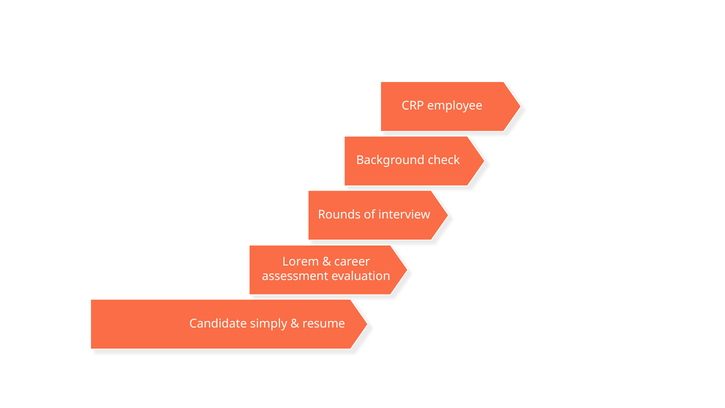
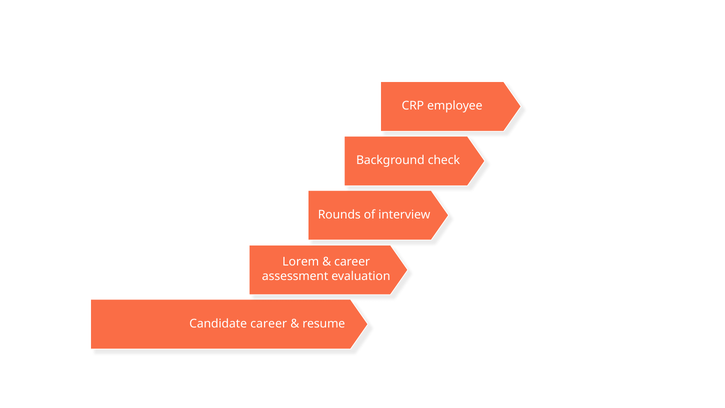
Candidate simply: simply -> career
